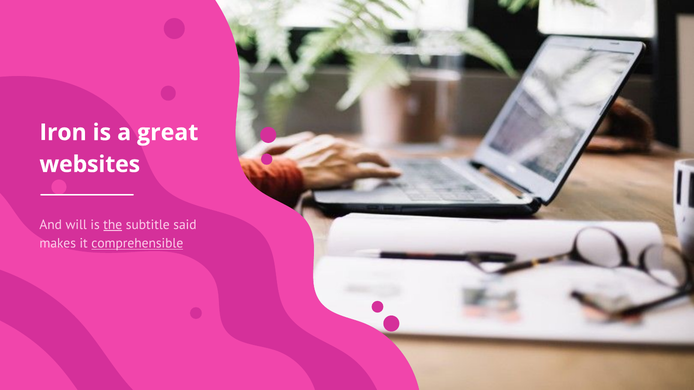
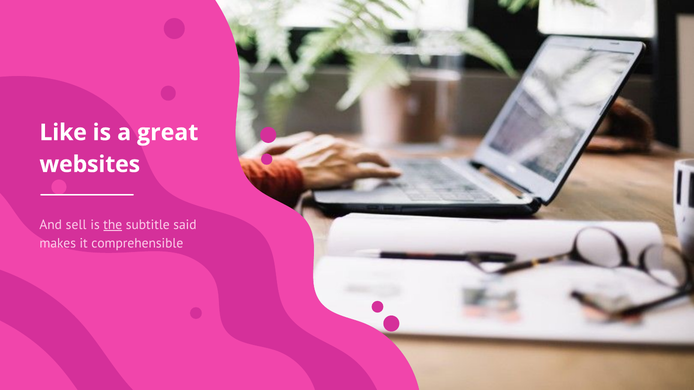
Iron: Iron -> Like
will: will -> sell
comprehensible underline: present -> none
